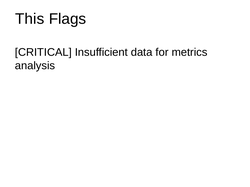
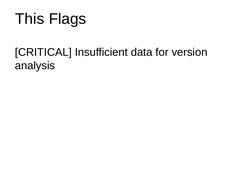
metrics: metrics -> version
